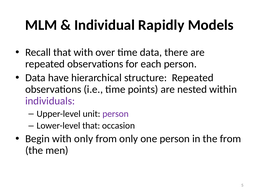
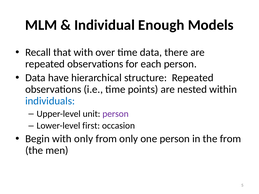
Rapidly: Rapidly -> Enough
individuals colour: purple -> blue
Lower-level that: that -> first
